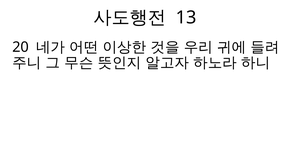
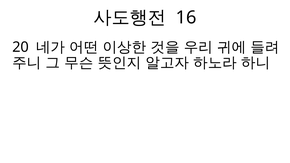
13: 13 -> 16
